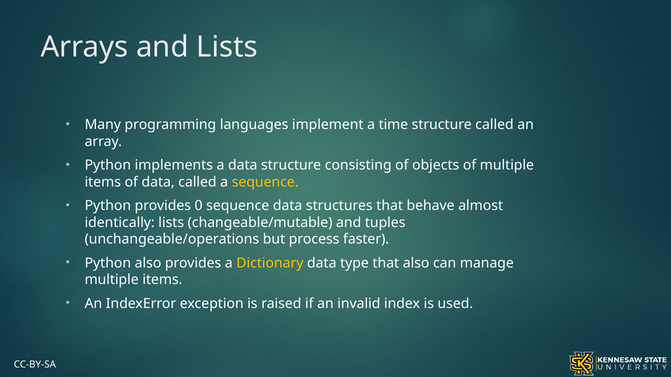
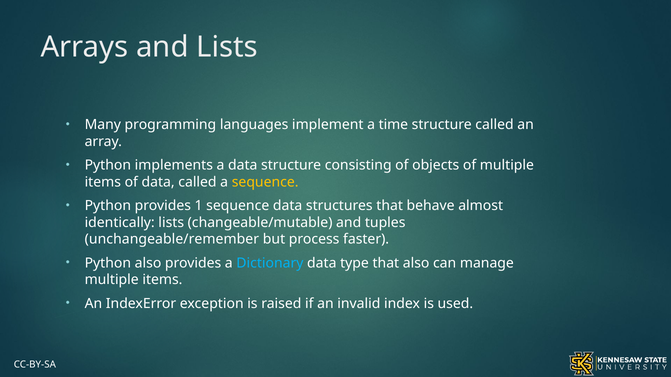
0: 0 -> 1
unchangeable/operations: unchangeable/operations -> unchangeable/remember
Dictionary colour: yellow -> light blue
